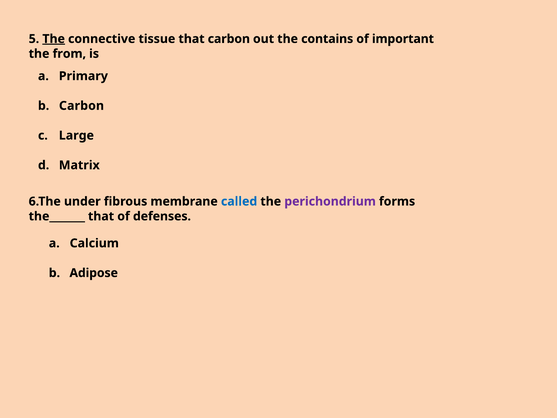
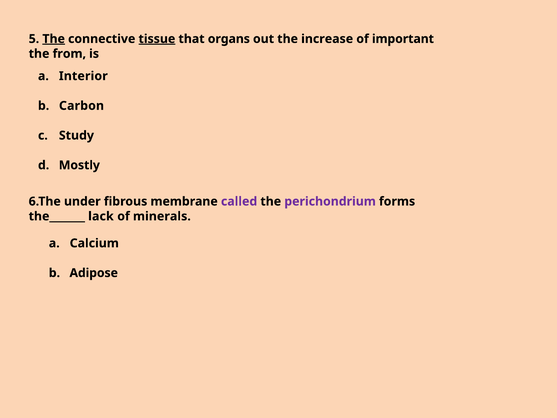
tissue underline: none -> present
that carbon: carbon -> organs
contains: contains -> increase
Primary: Primary -> Interior
Large: Large -> Study
Matrix: Matrix -> Mostly
called colour: blue -> purple
the_______ that: that -> lack
defenses: defenses -> minerals
